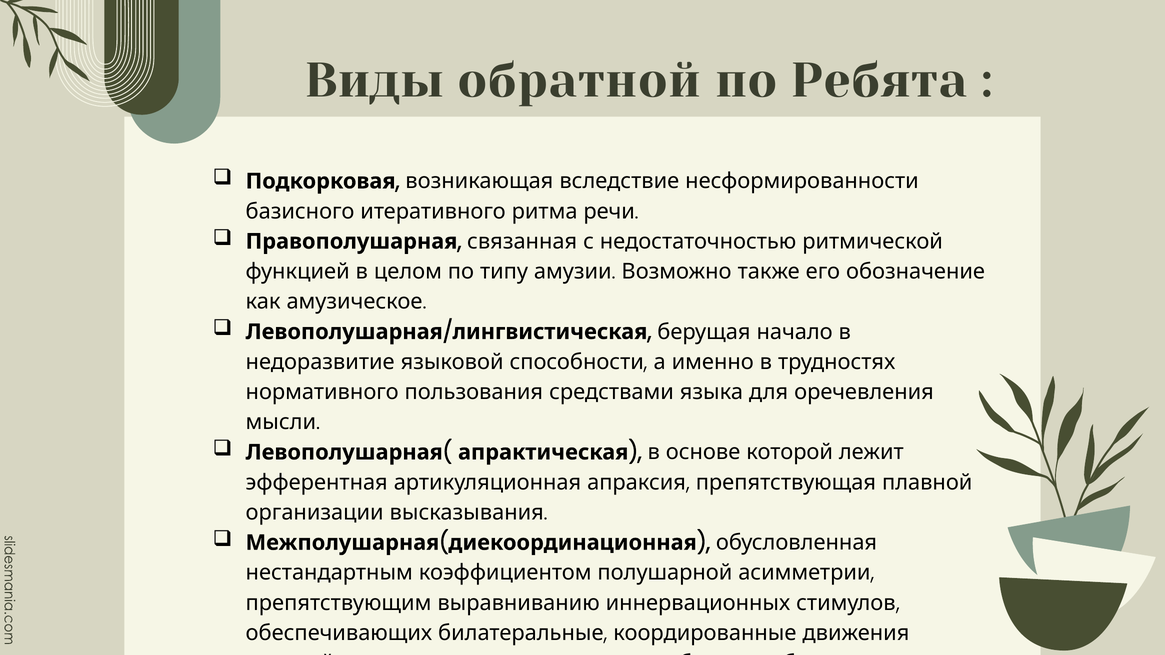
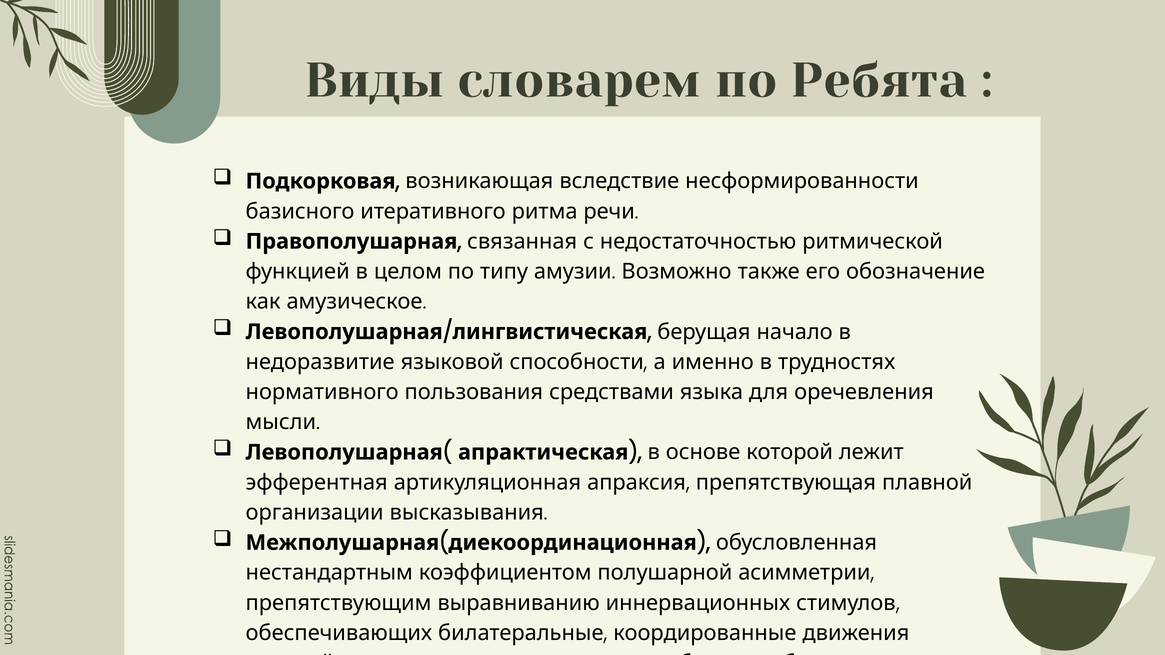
обратной: обратной -> словарем
